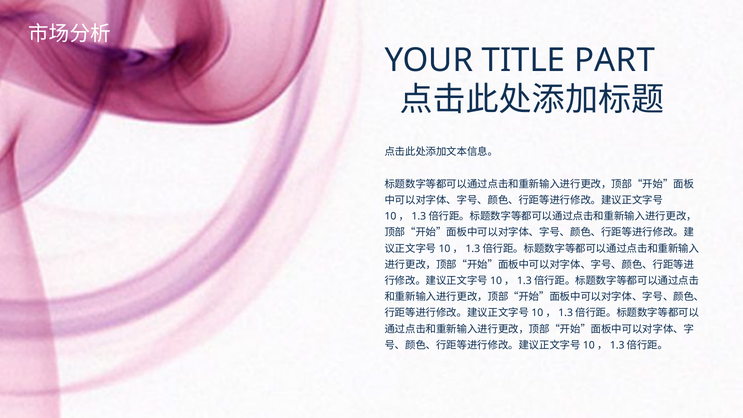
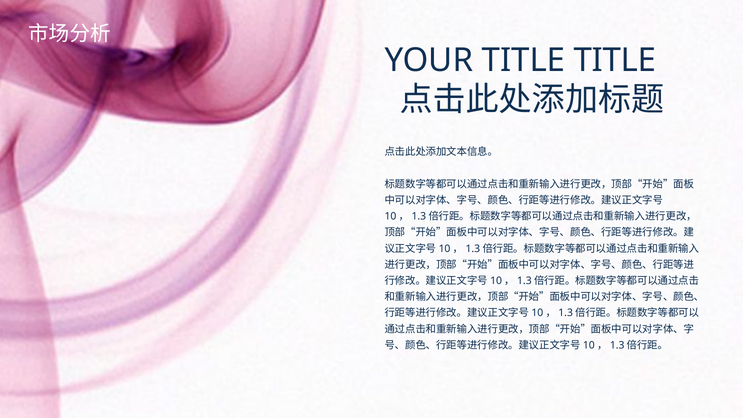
TITLE PART: PART -> TITLE
